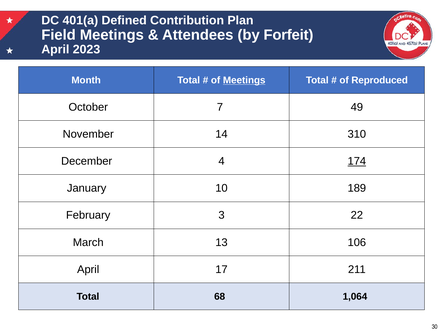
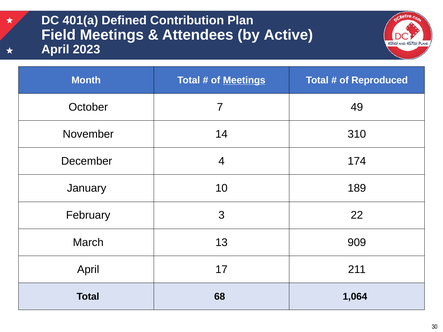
Forfeit: Forfeit -> Active
174 underline: present -> none
106: 106 -> 909
